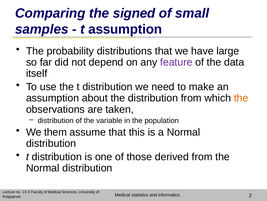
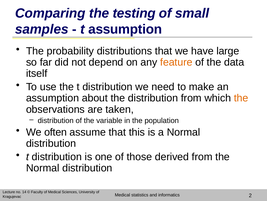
signed: signed -> testing
feature colour: purple -> orange
them: them -> often
